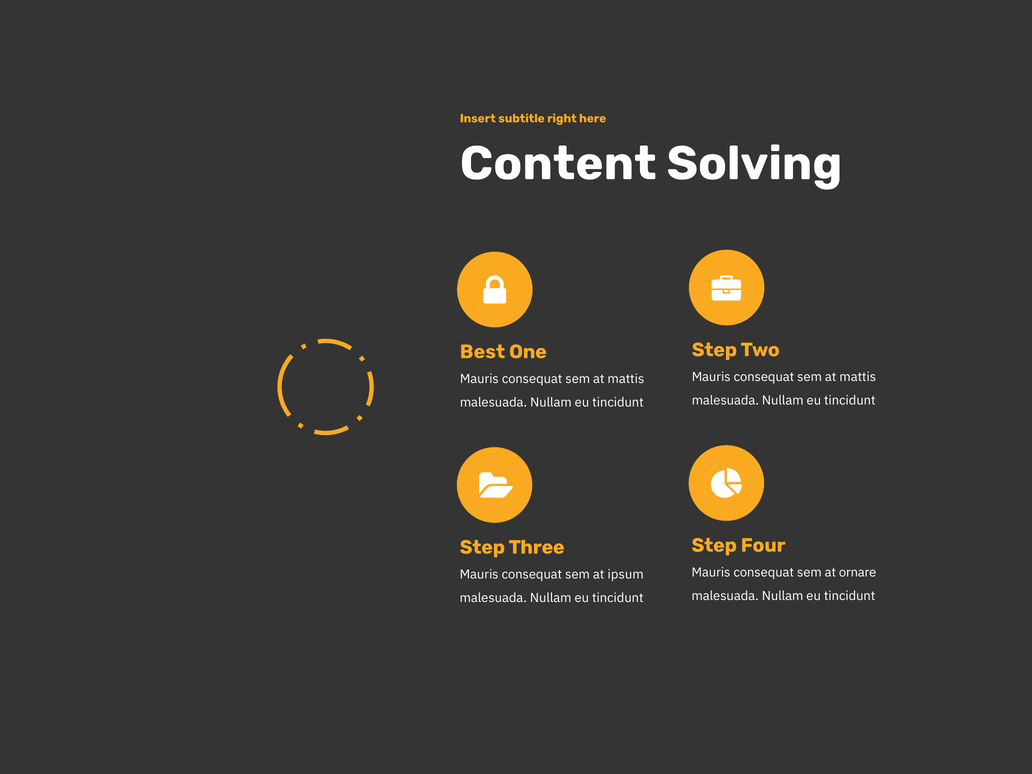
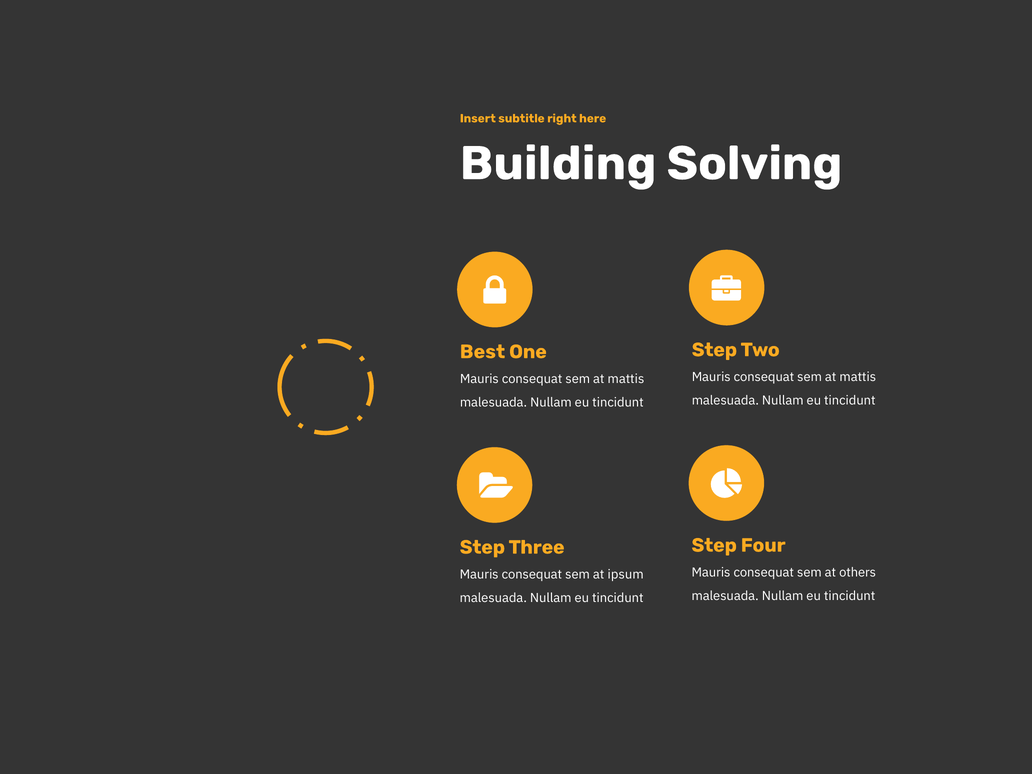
Content: Content -> Building
ornare: ornare -> others
